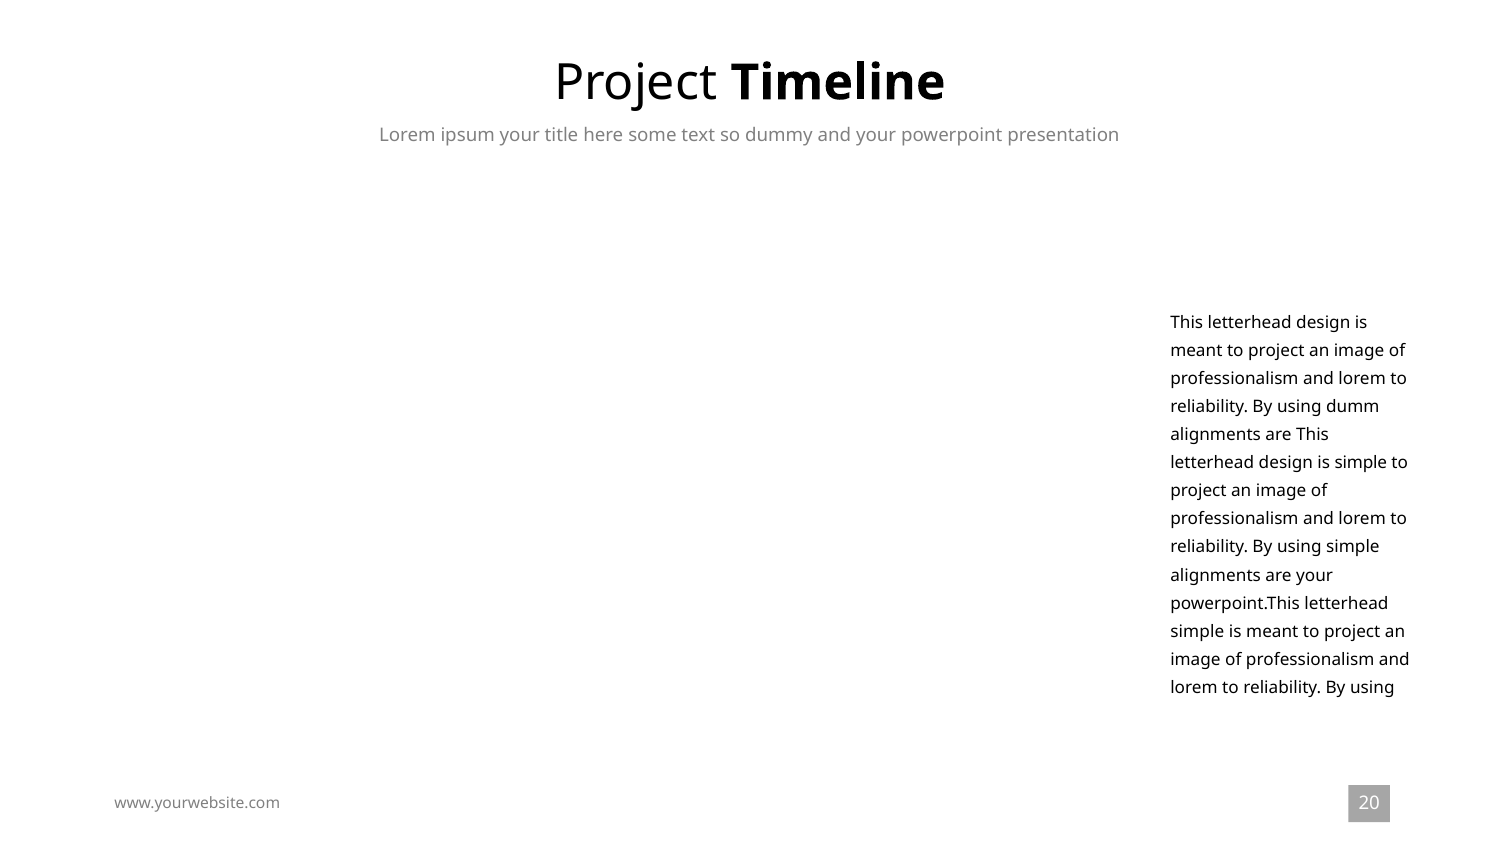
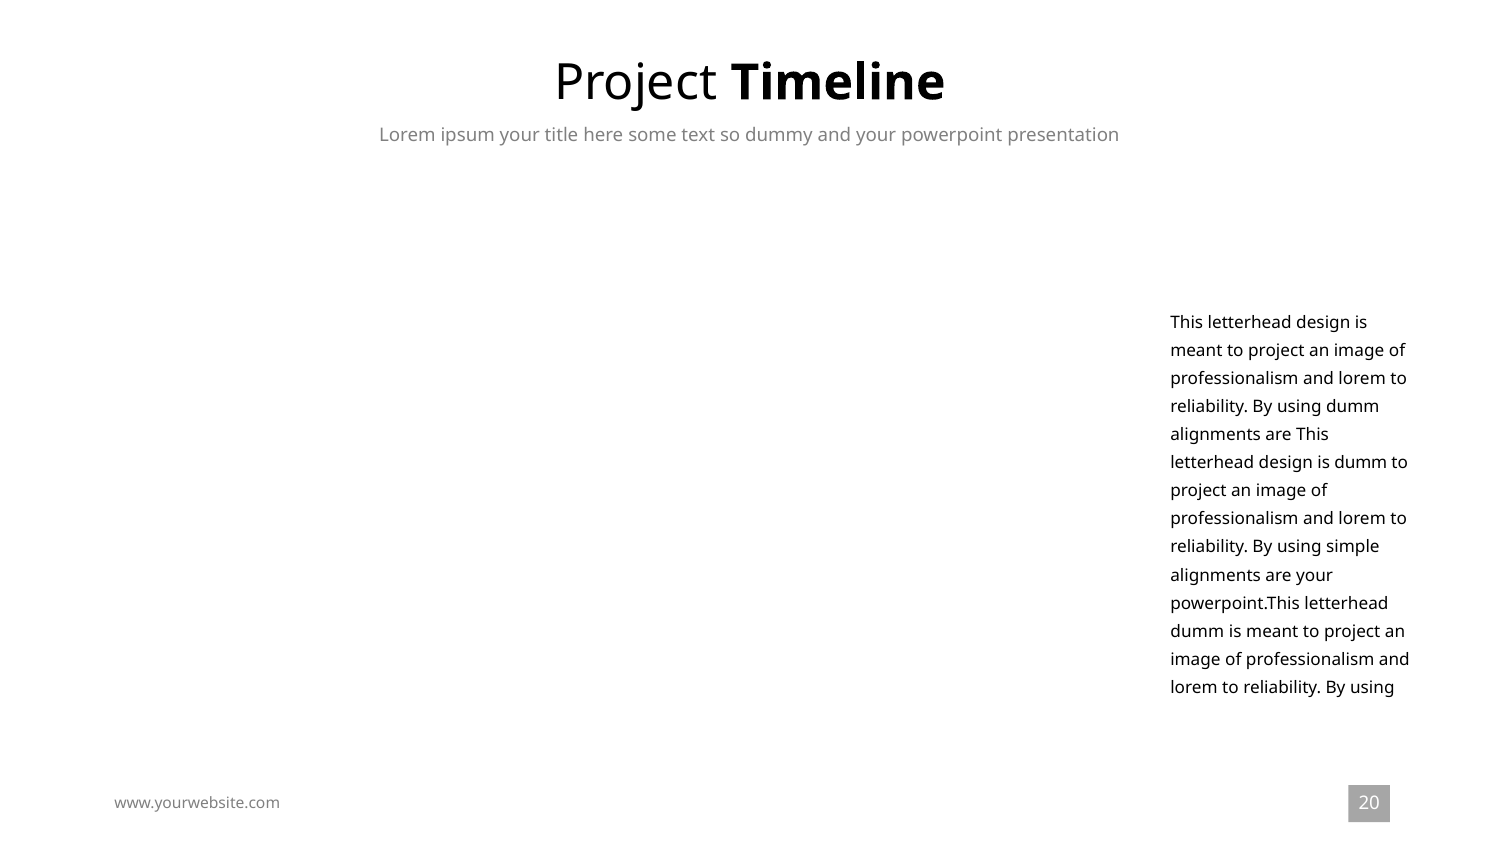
is simple: simple -> dumm
simple at (1197, 632): simple -> dumm
